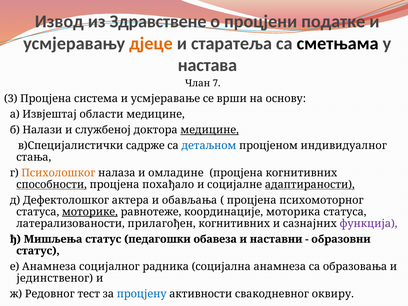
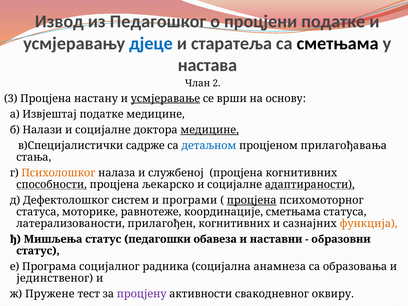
Здравствене: Здравствене -> Педагошког
дјеце colour: orange -> blue
7: 7 -> 2
система: система -> настану
усмјеравање underline: none -> present
Извјештај области: области -> податке
Налази и службеној: службеној -> социјалне
индивидуалног: индивидуалног -> прилагођавања
омладине: омладине -> службеној
похађало: похађало -> љекарско
актера: актера -> систем
обављања: обављања -> програми
процјена at (252, 200) underline: none -> present
моторике underline: present -> none
координације моторика: моторика -> сметњама
функција colour: purple -> orange
е Анамнеза: Анамнеза -> Програма
Редовног: Редовног -> Пружене
процјену colour: blue -> purple
